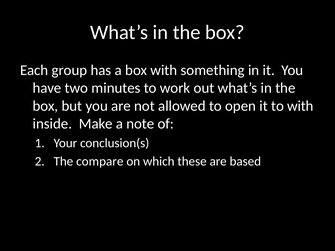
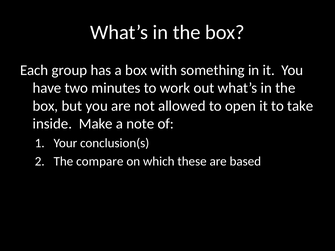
to with: with -> take
